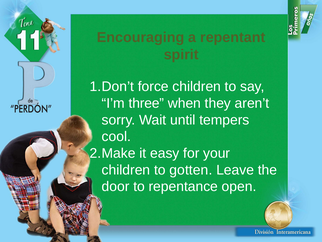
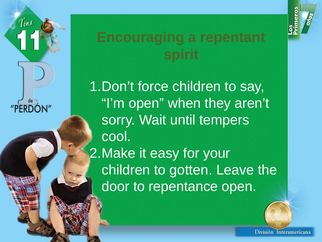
I’m three: three -> open
